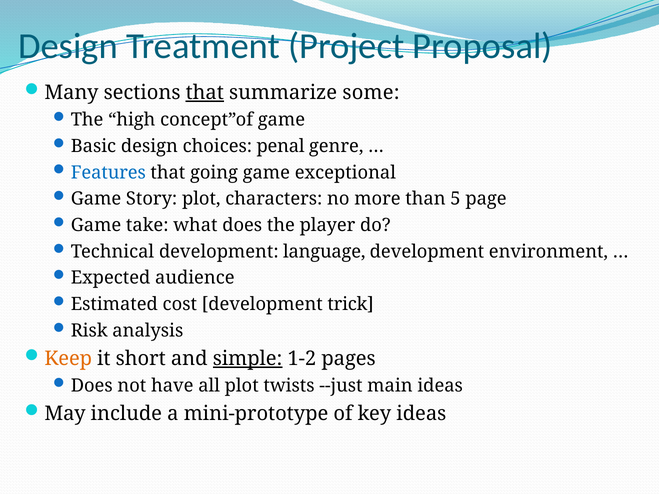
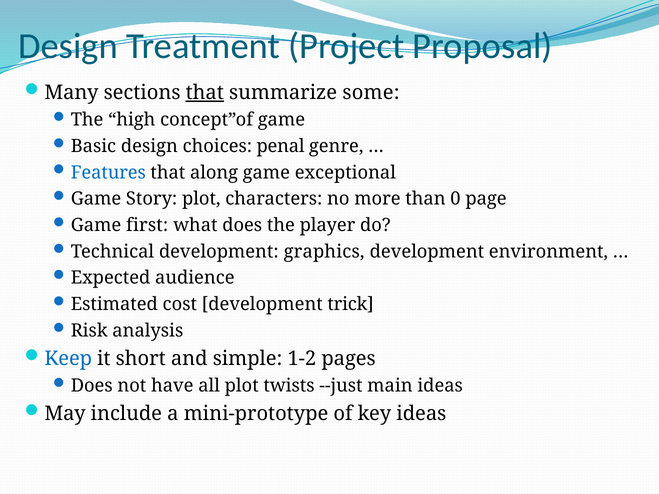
going: going -> along
5: 5 -> 0
take: take -> first
language: language -> graphics
Keep colour: orange -> blue
simple underline: present -> none
